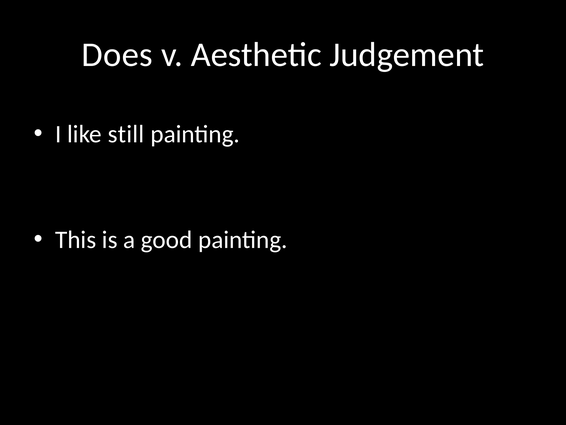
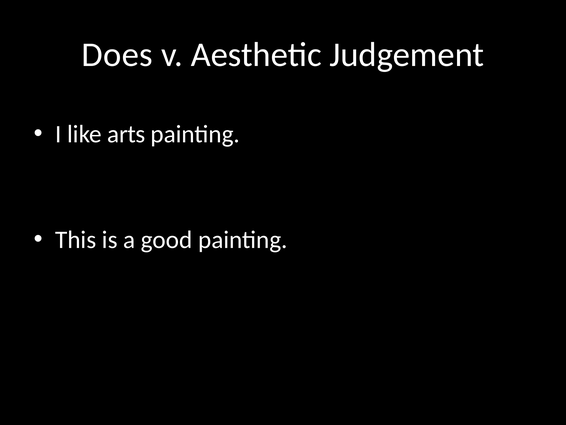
still: still -> arts
